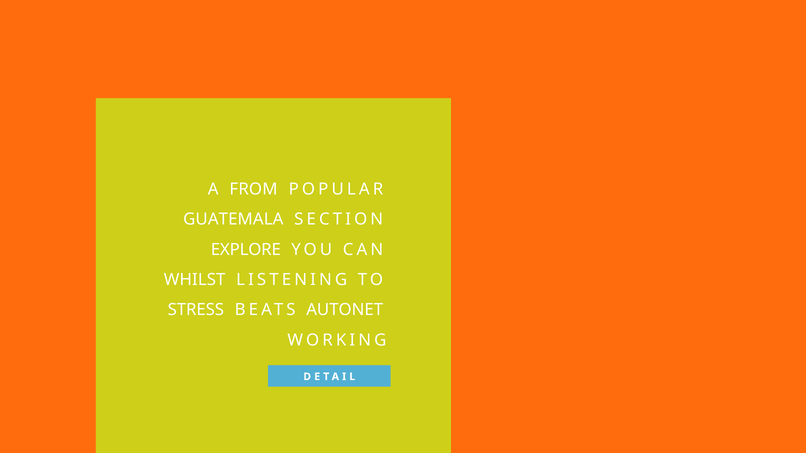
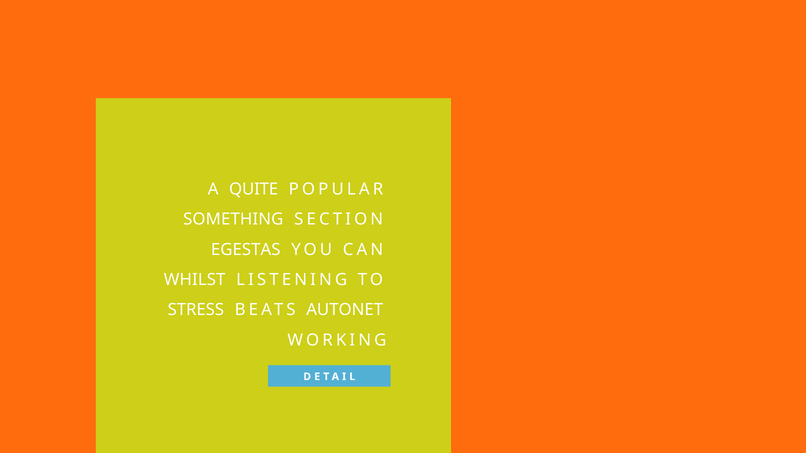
FROM: FROM -> QUITE
GUATEMALA: GUATEMALA -> SOMETHING
EXPLORE: EXPLORE -> EGESTAS
